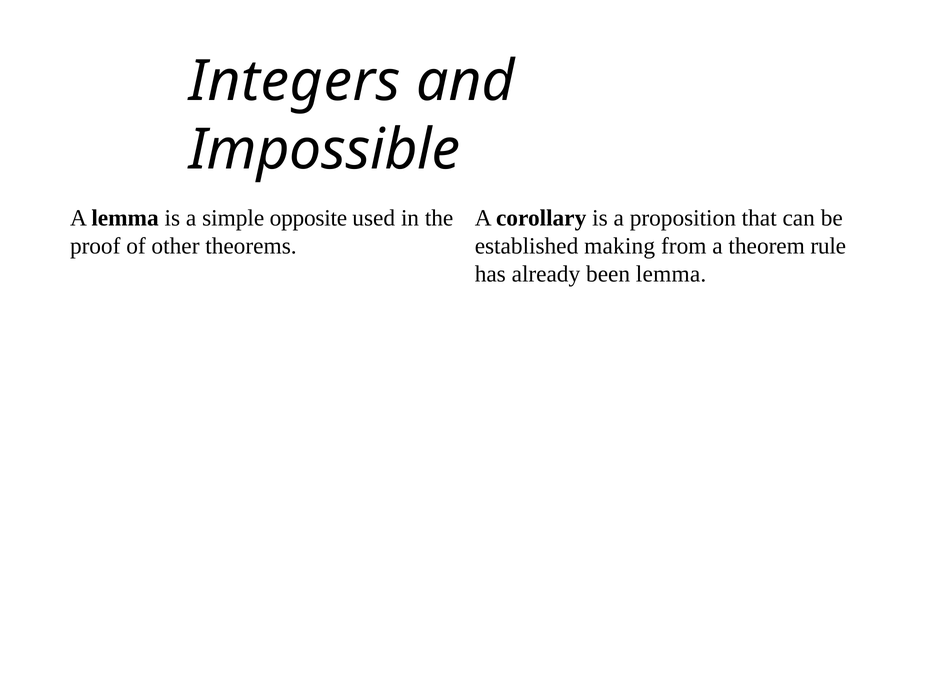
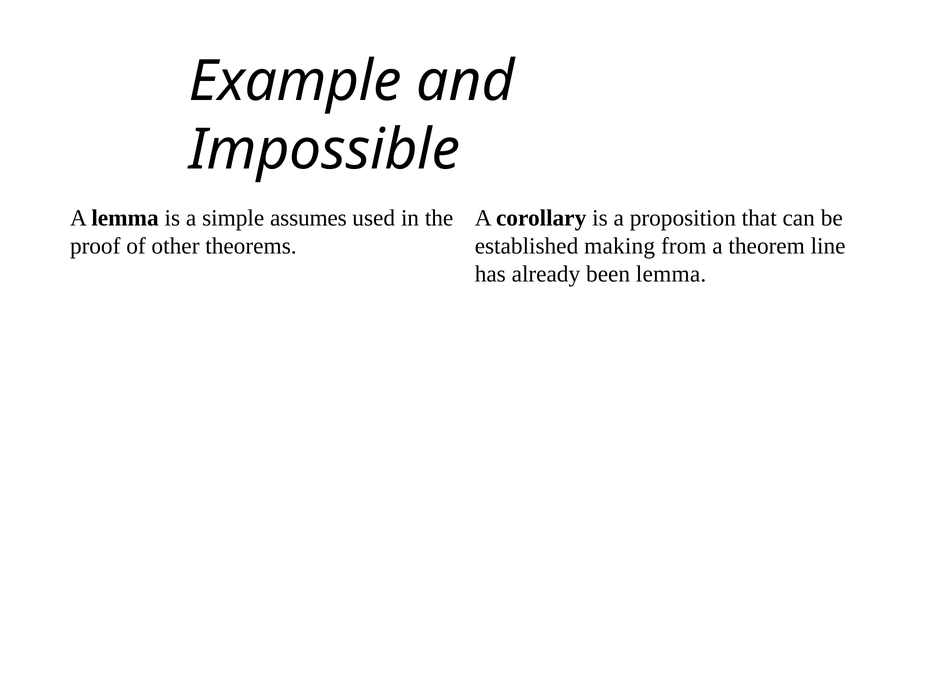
Integers: Integers -> Example
opposite: opposite -> assumes
rule: rule -> line
